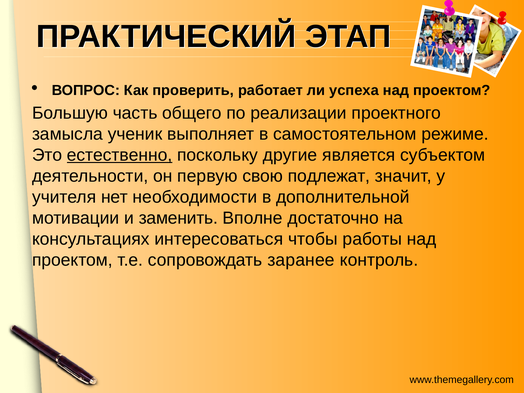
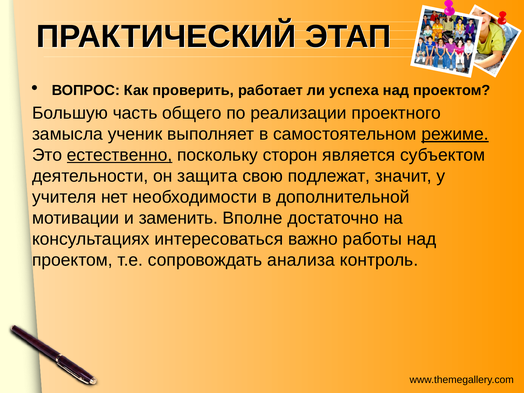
режиме underline: none -> present
другие: другие -> сторон
первую: первую -> защита
чтобы: чтобы -> важно
заранее: заранее -> анализа
